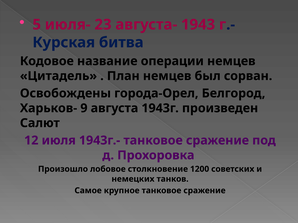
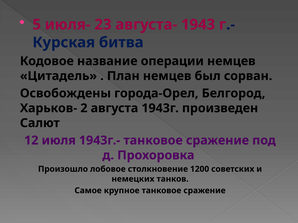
9: 9 -> 2
